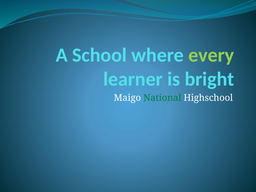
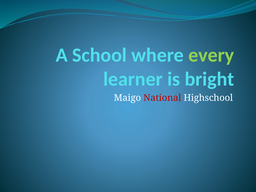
National colour: green -> red
